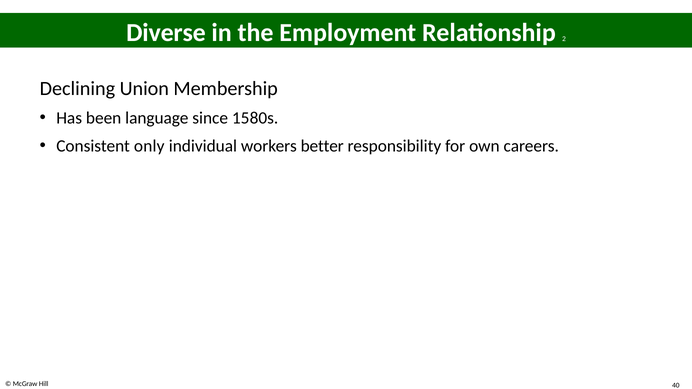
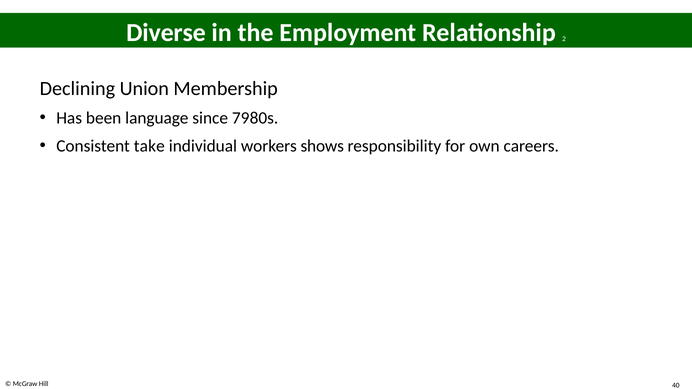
15: 15 -> 79
only: only -> take
better: better -> shows
